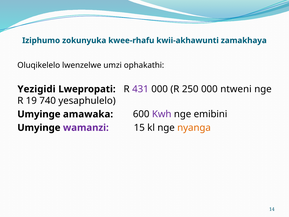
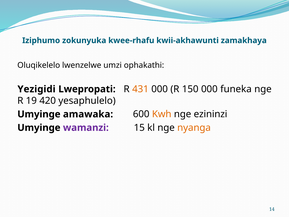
431 colour: purple -> orange
250: 250 -> 150
ntweni: ntweni -> funeka
740: 740 -> 420
Kwh colour: purple -> orange
emibini: emibini -> ezininzi
